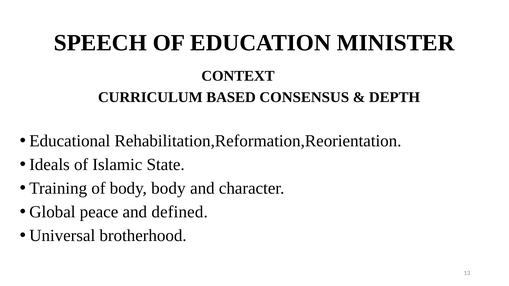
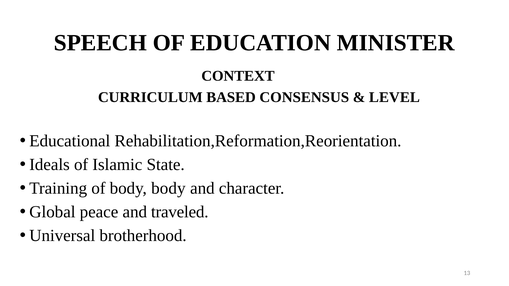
DEPTH: DEPTH -> LEVEL
defined: defined -> traveled
